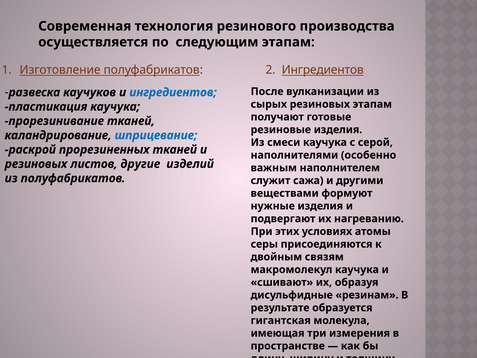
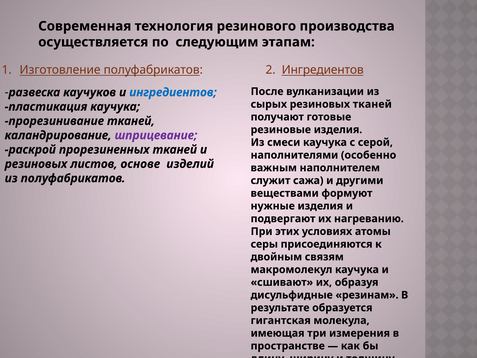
резиновых этапам: этапам -> тканей
шприцевание colour: blue -> purple
другие: другие -> основе
